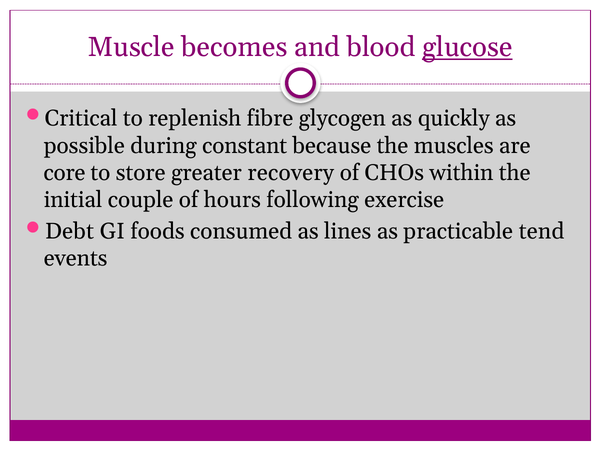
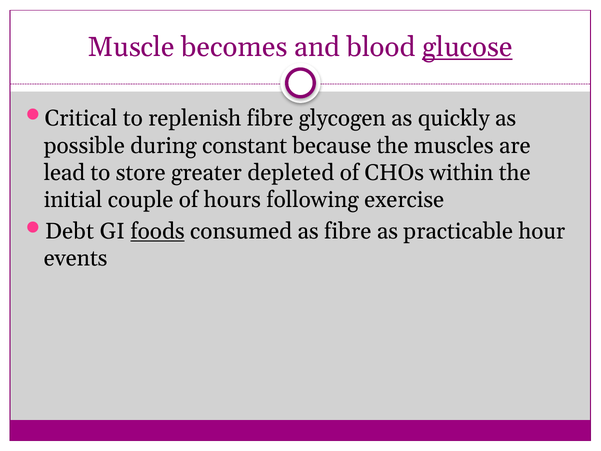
core: core -> lead
recovery: recovery -> depleted
foods underline: none -> present
as lines: lines -> fibre
tend: tend -> hour
